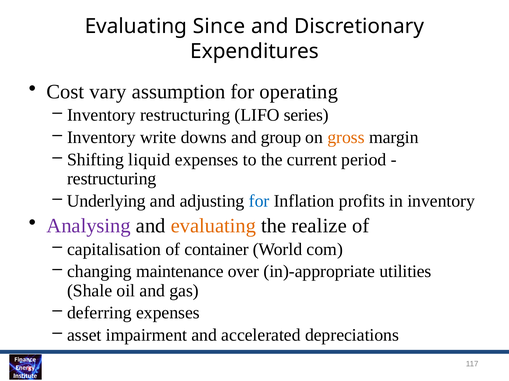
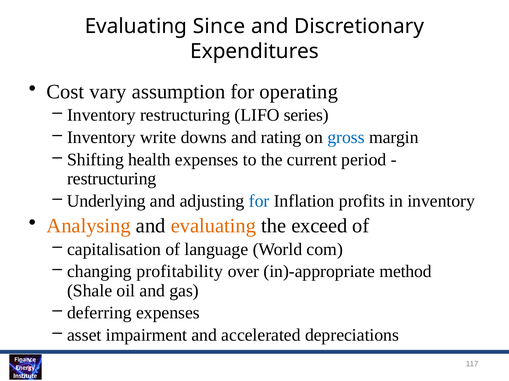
group: group -> rating
gross colour: orange -> blue
liquid: liquid -> health
Analysing colour: purple -> orange
realize: realize -> exceed
container: container -> language
maintenance: maintenance -> profitability
utilities: utilities -> method
